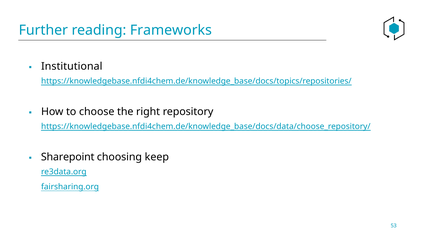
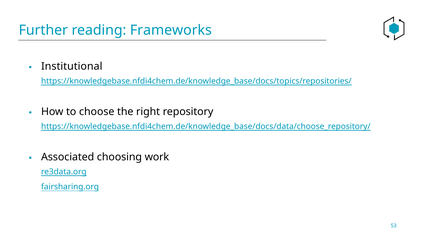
Sharepoint: Sharepoint -> Associated
keep: keep -> work
